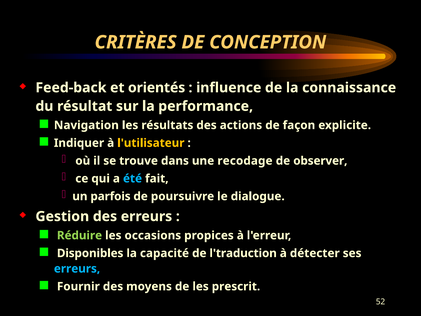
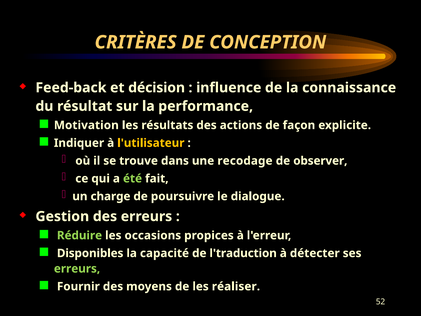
orientés: orientés -> décision
Navigation: Navigation -> Motivation
été colour: light blue -> light green
parfois: parfois -> charge
erreurs at (77, 268) colour: light blue -> light green
prescrit: prescrit -> réaliser
